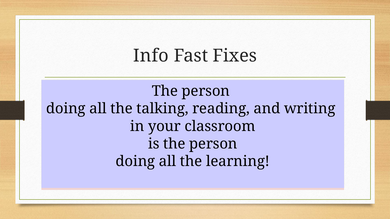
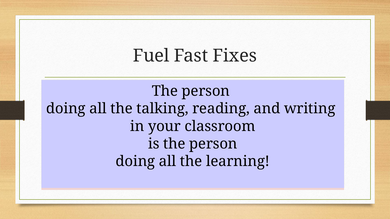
Info: Info -> Fuel
